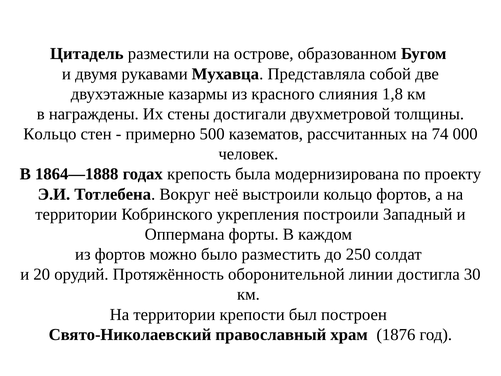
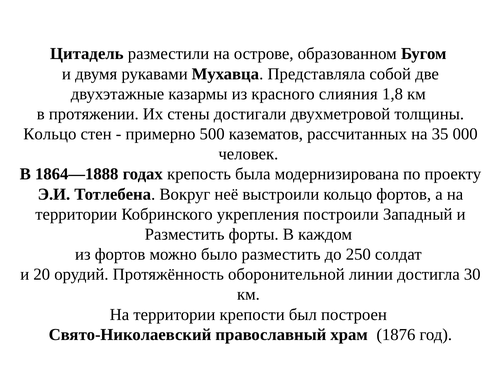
награждены: награждены -> протяжении
74: 74 -> 35
Оппермана at (185, 234): Оппермана -> Разместить
